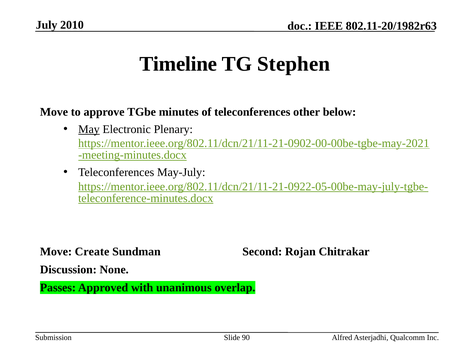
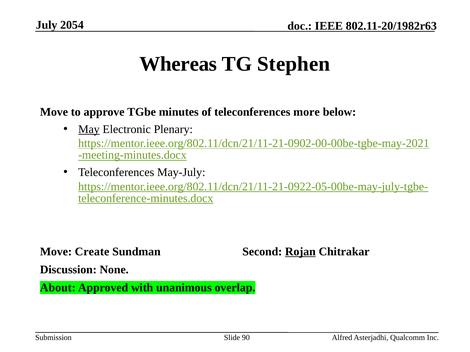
2010: 2010 -> 2054
Timeline: Timeline -> Whereas
other: other -> more
Rojan underline: none -> present
Passes: Passes -> About
